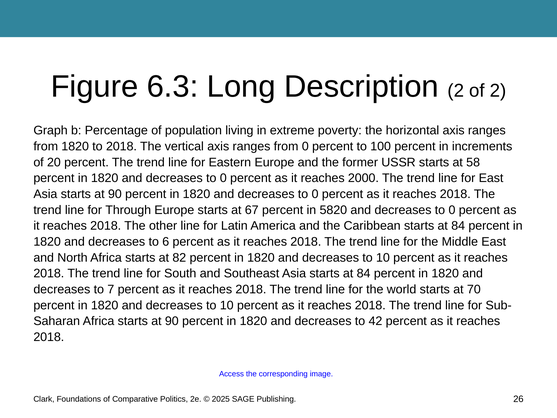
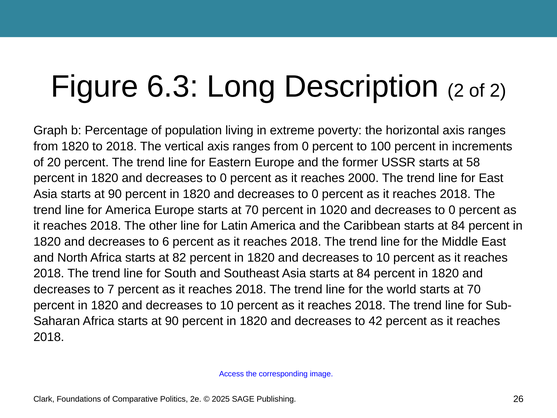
for Through: Through -> America
Europe starts at 67: 67 -> 70
5820: 5820 -> 1020
